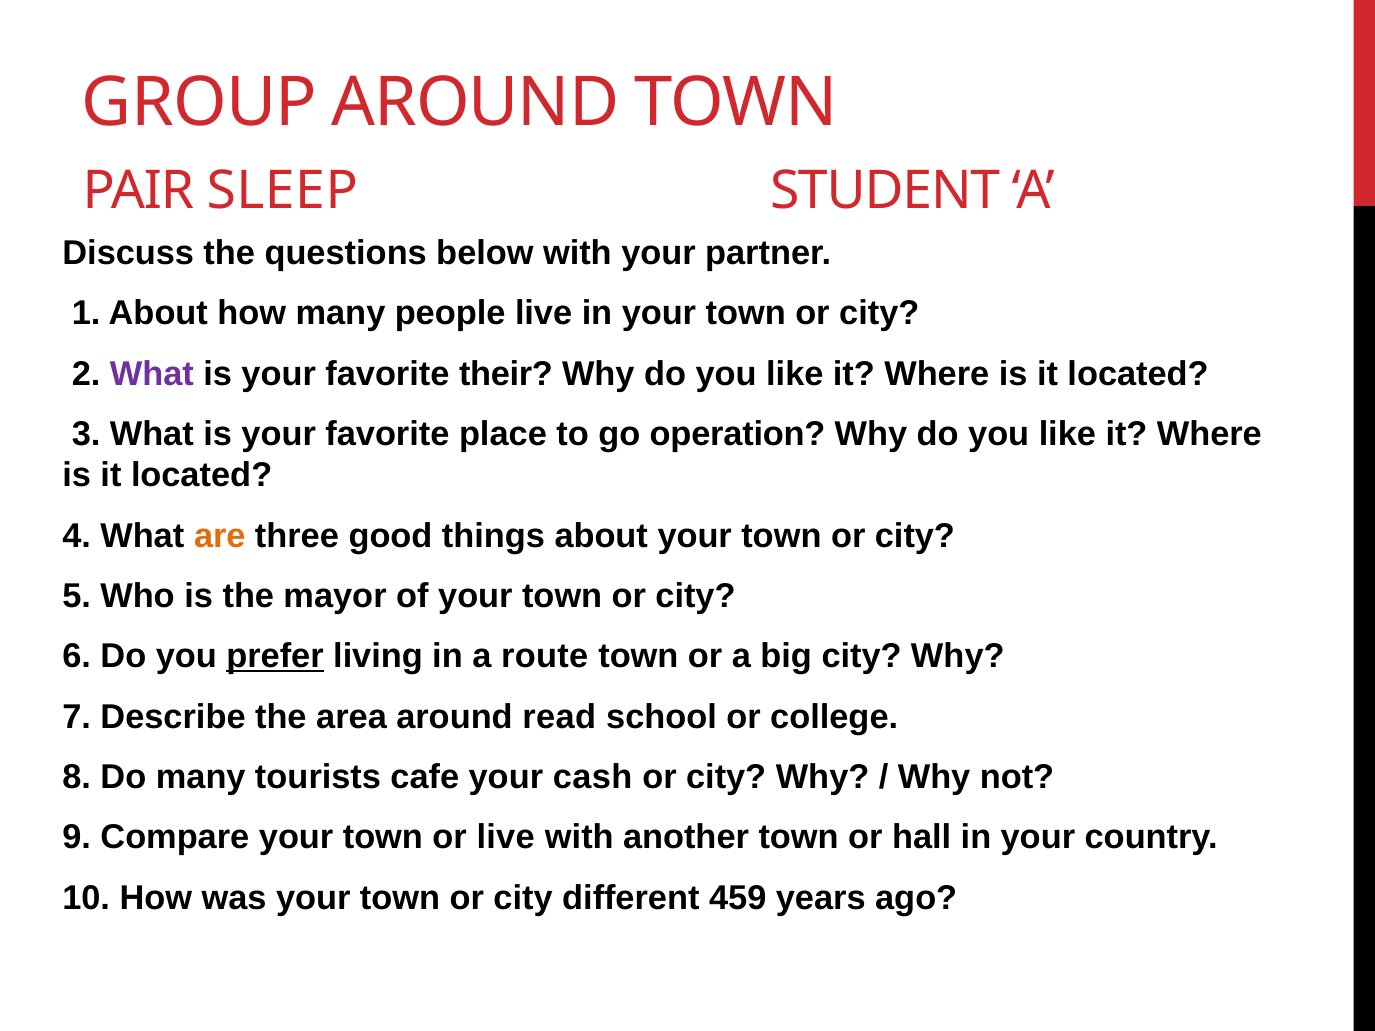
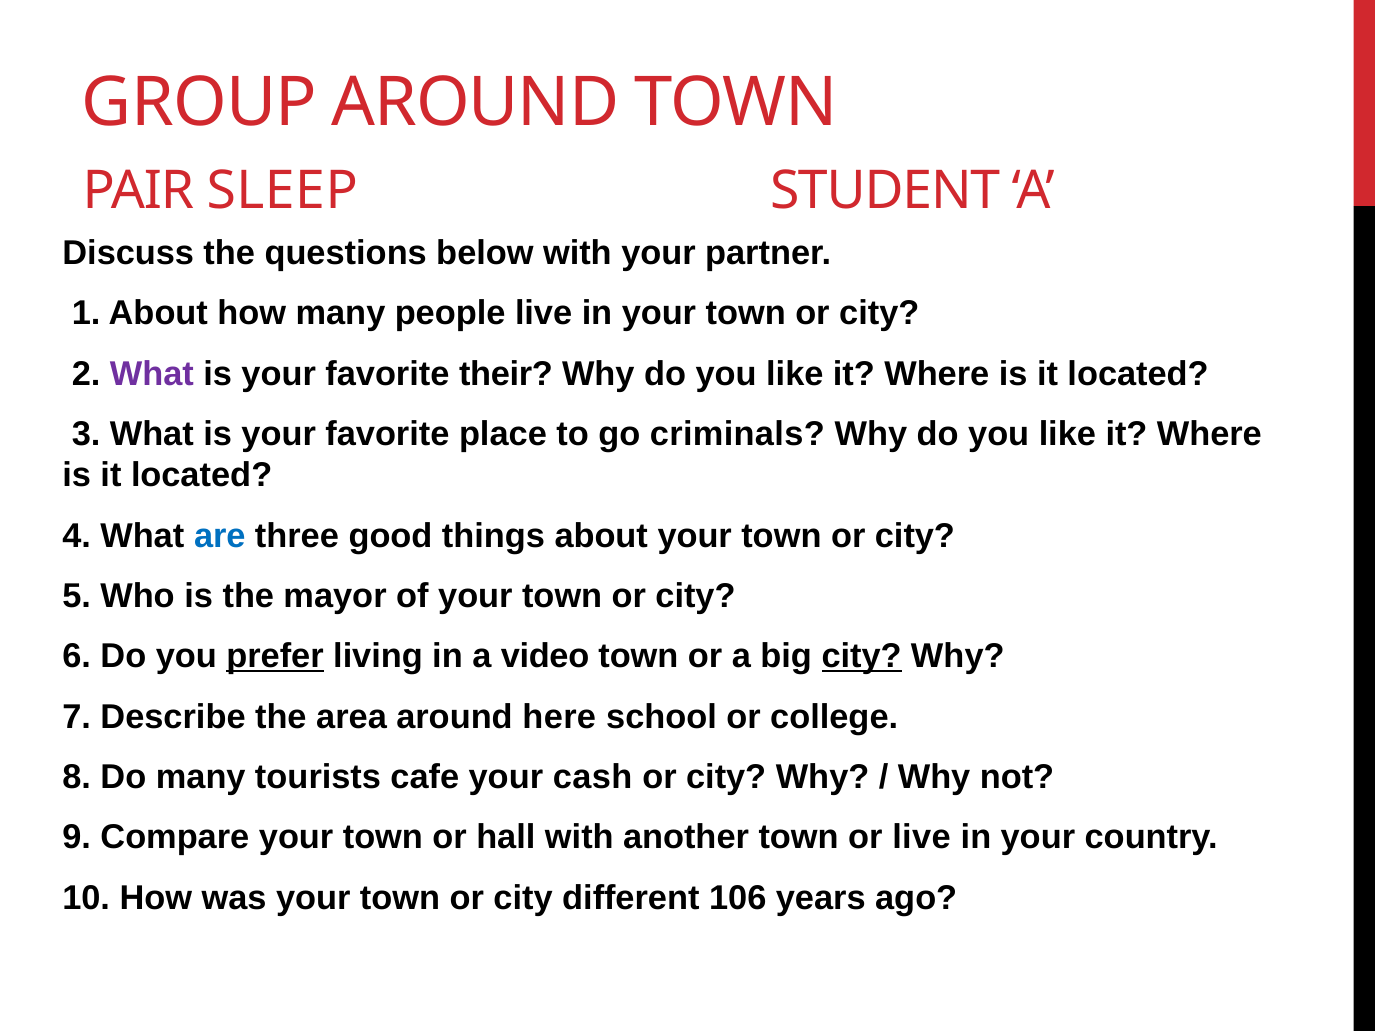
operation: operation -> criminals
are colour: orange -> blue
route: route -> video
city at (862, 657) underline: none -> present
read: read -> here
or live: live -> hall
or hall: hall -> live
459: 459 -> 106
